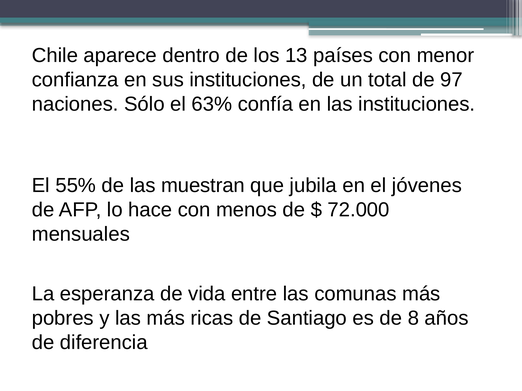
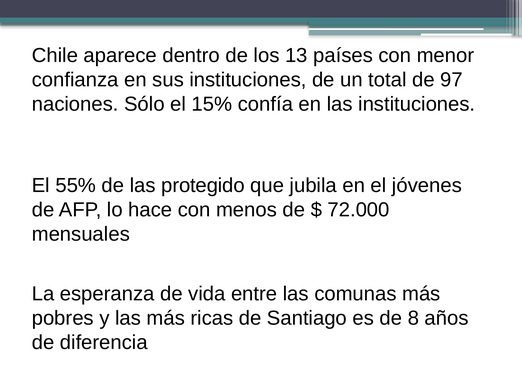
63%: 63% -> 15%
muestran: muestran -> protegido
